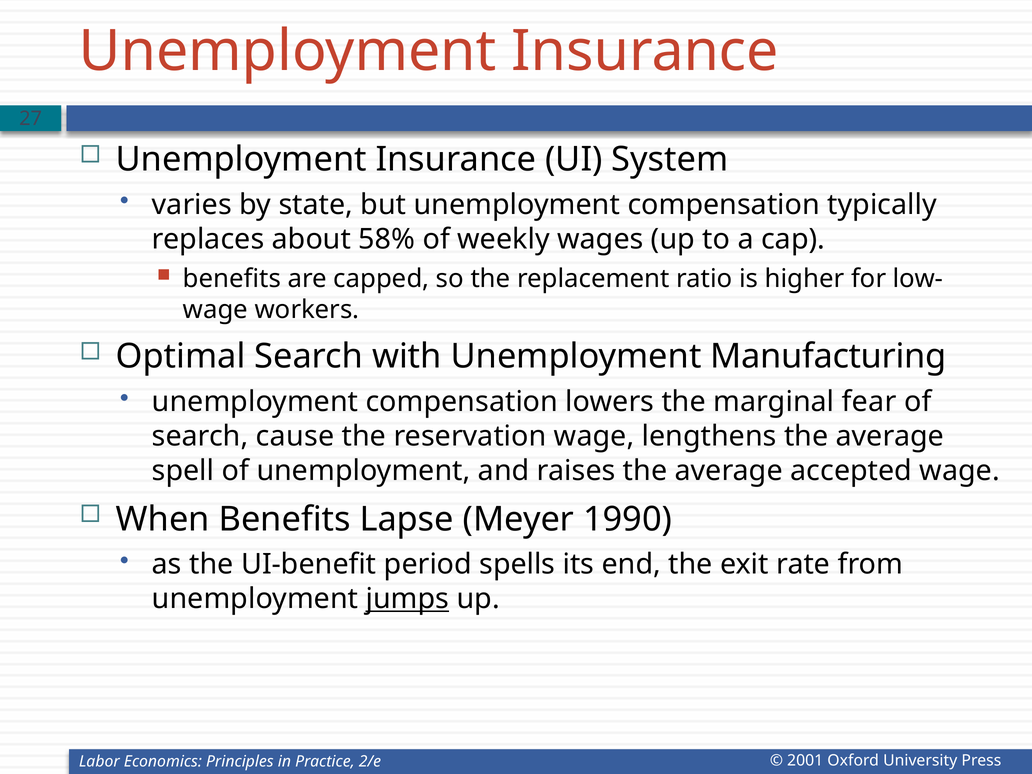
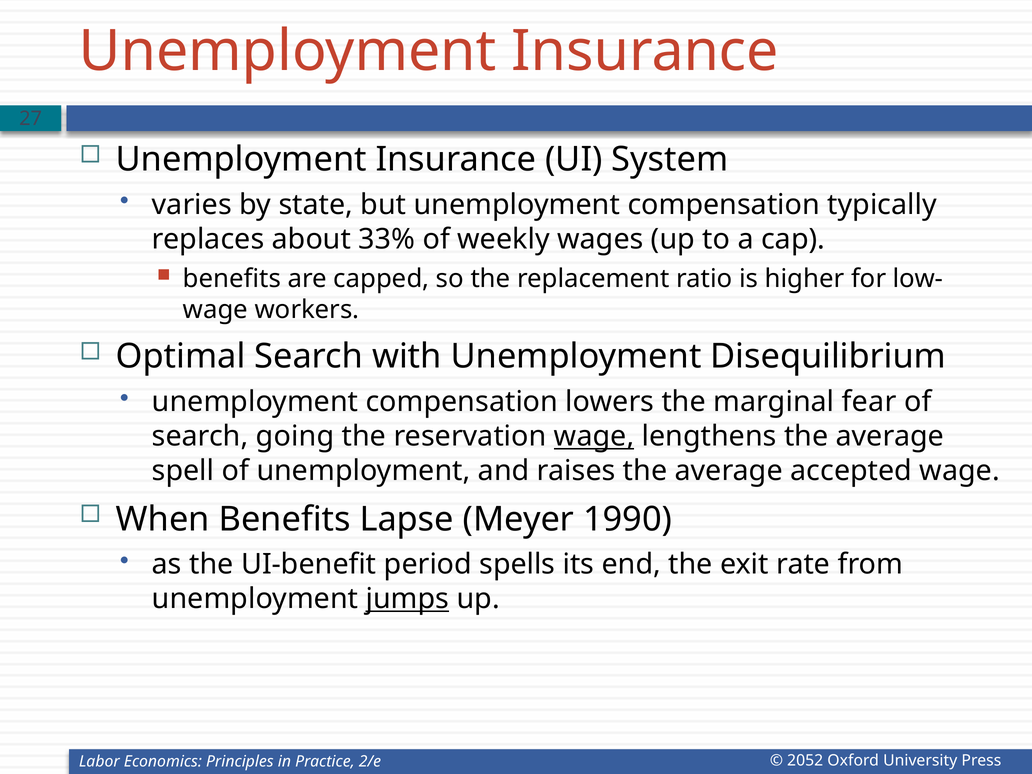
58%: 58% -> 33%
Manufacturing: Manufacturing -> Disequilibrium
cause: cause -> going
wage at (594, 436) underline: none -> present
2001: 2001 -> 2052
